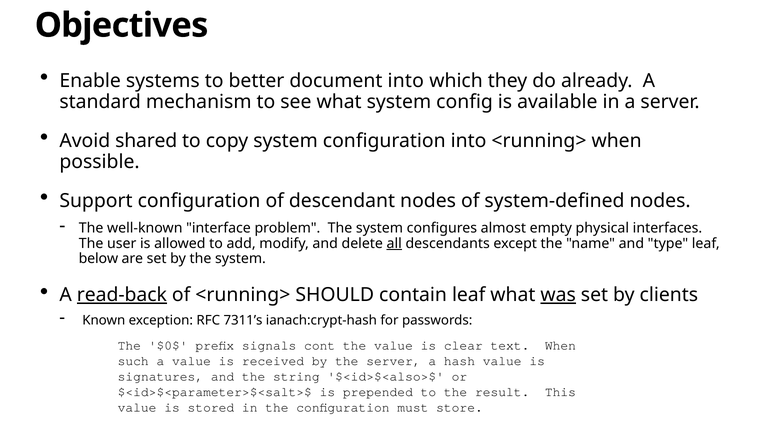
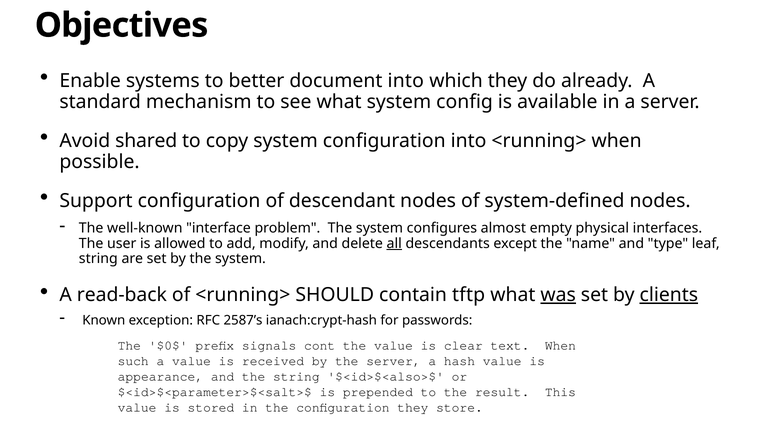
below at (98, 259): below -> string
read-back underline: present -> none
contain leaf: leaf -> tftp
clients underline: none -> present
7311’s: 7311’s -> 2587’s
signatures: signatures -> appearance
configuration must: must -> they
